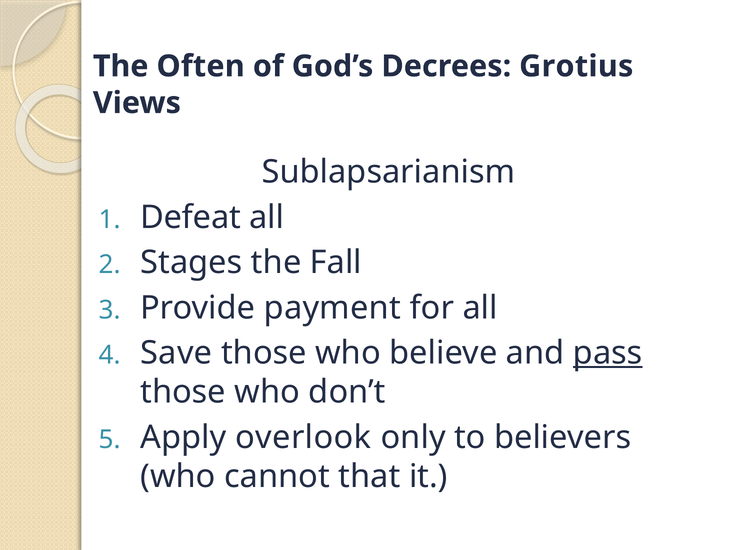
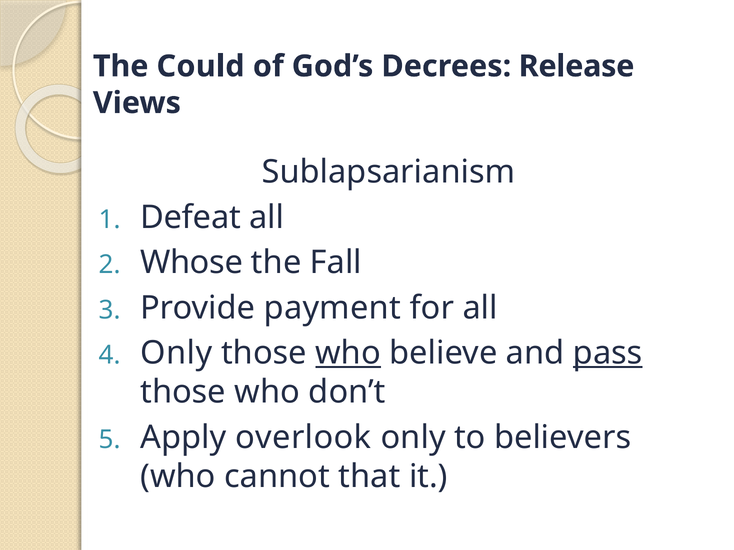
Often: Often -> Could
Grotius: Grotius -> Release
Stages: Stages -> Whose
Save at (176, 353): Save -> Only
who at (348, 353) underline: none -> present
